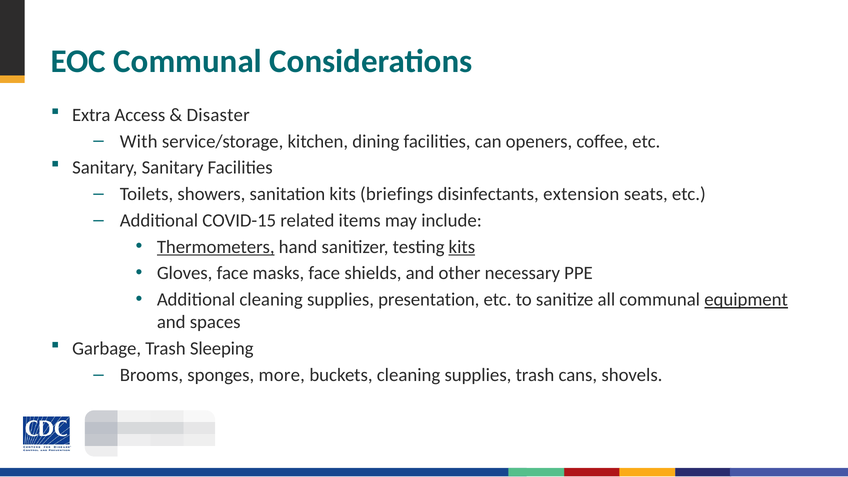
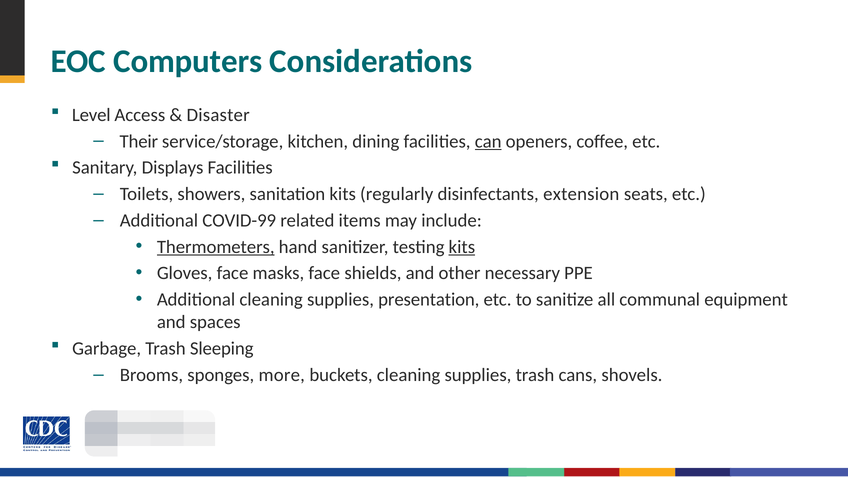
EOC Communal: Communal -> Computers
Extra: Extra -> Level
With: With -> Their
can underline: none -> present
Sanitary Sanitary: Sanitary -> Displays
briefings: briefings -> regularly
COVID-15: COVID-15 -> COVID-99
equipment underline: present -> none
